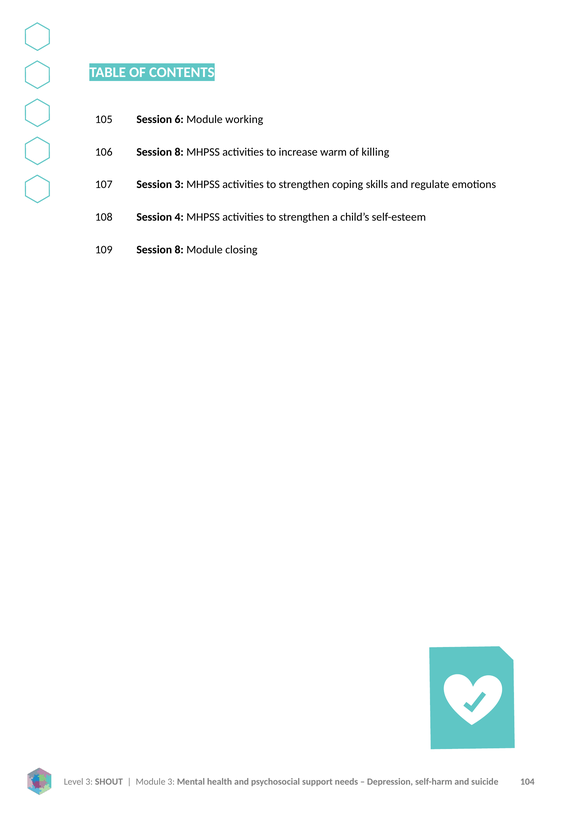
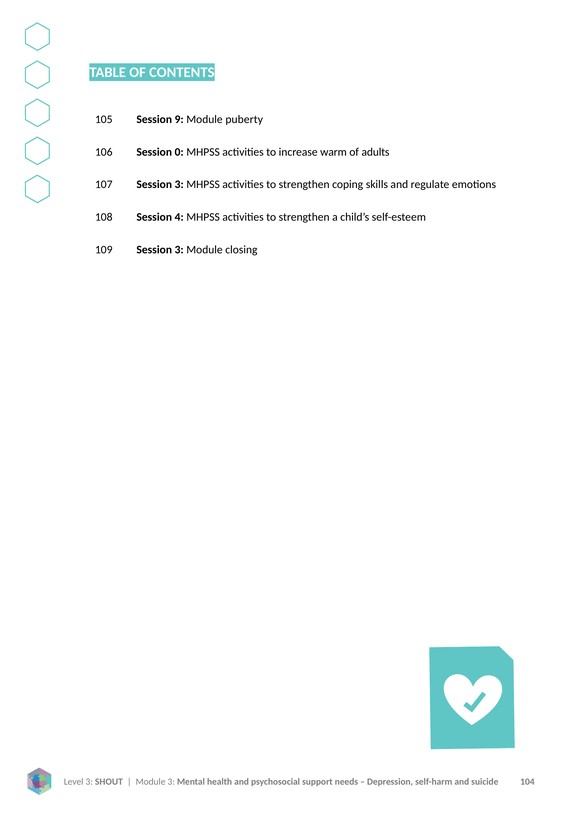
6: 6 -> 9
working: working -> puberty
8 at (179, 152): 8 -> 0
killing: killing -> adults
8 at (179, 250): 8 -> 3
